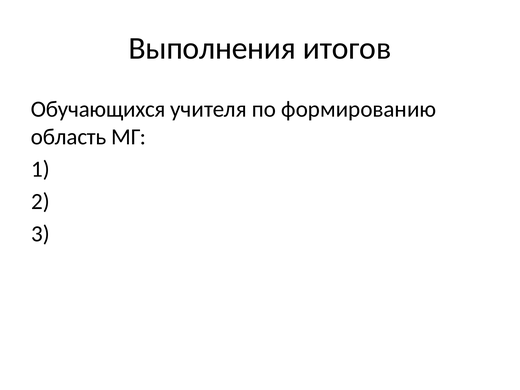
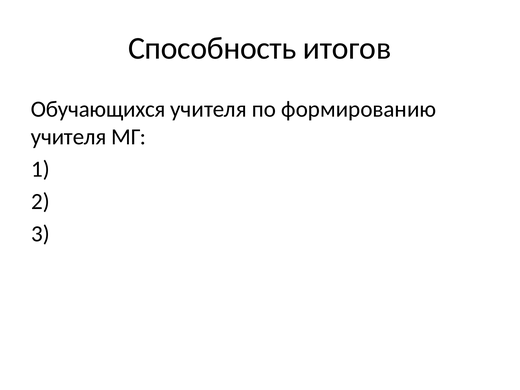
Выполнения: Выполнения -> Способность
область at (69, 137): область -> учителя
